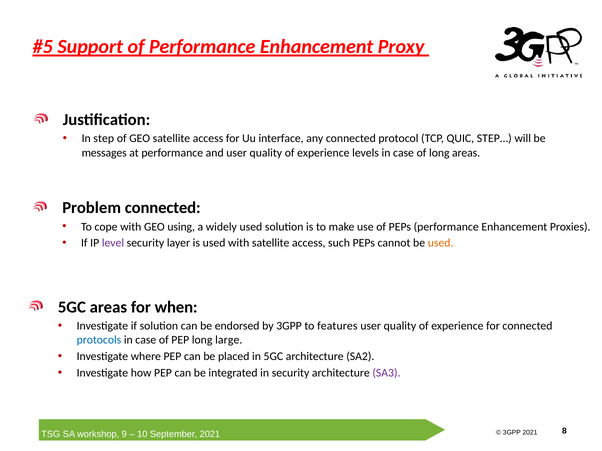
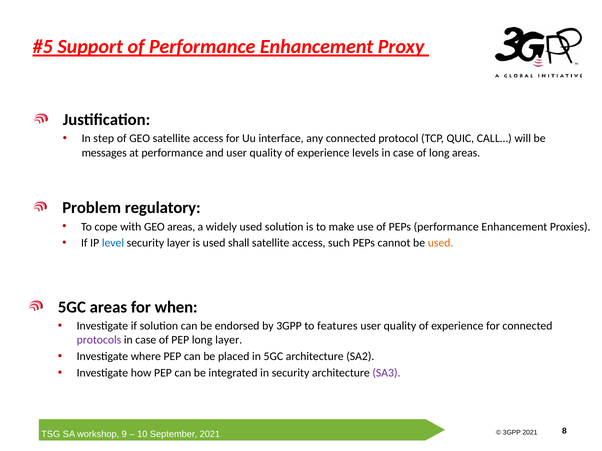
STEP…: STEP… -> CALL…
Problem connected: connected -> regulatory
GEO using: using -> areas
level colour: purple -> blue
used with: with -> shall
protocols colour: blue -> purple
long large: large -> layer
